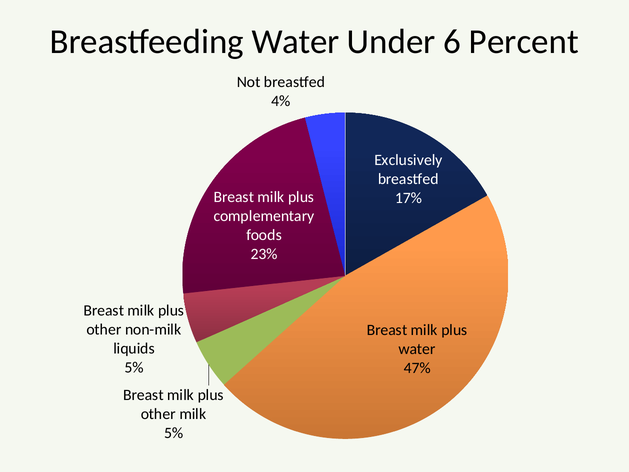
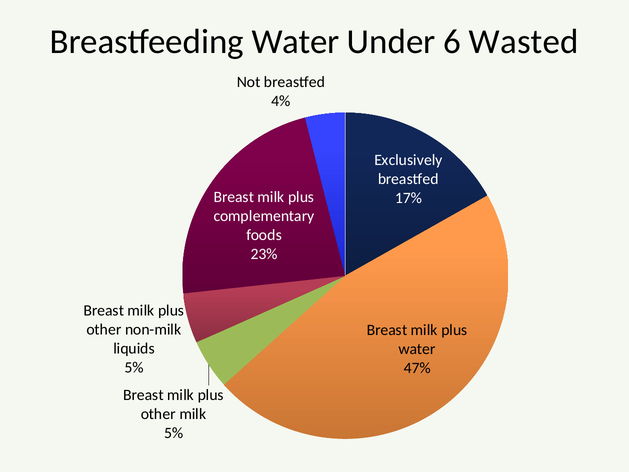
Percent: Percent -> Wasted
